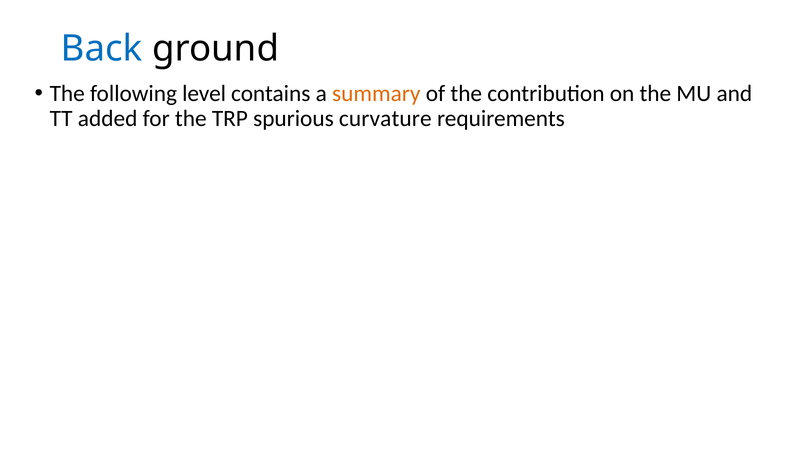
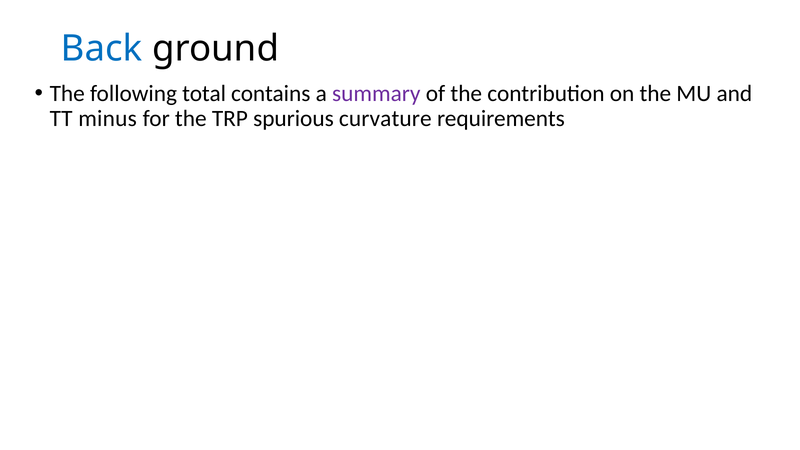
level: level -> total
summary colour: orange -> purple
added: added -> minus
